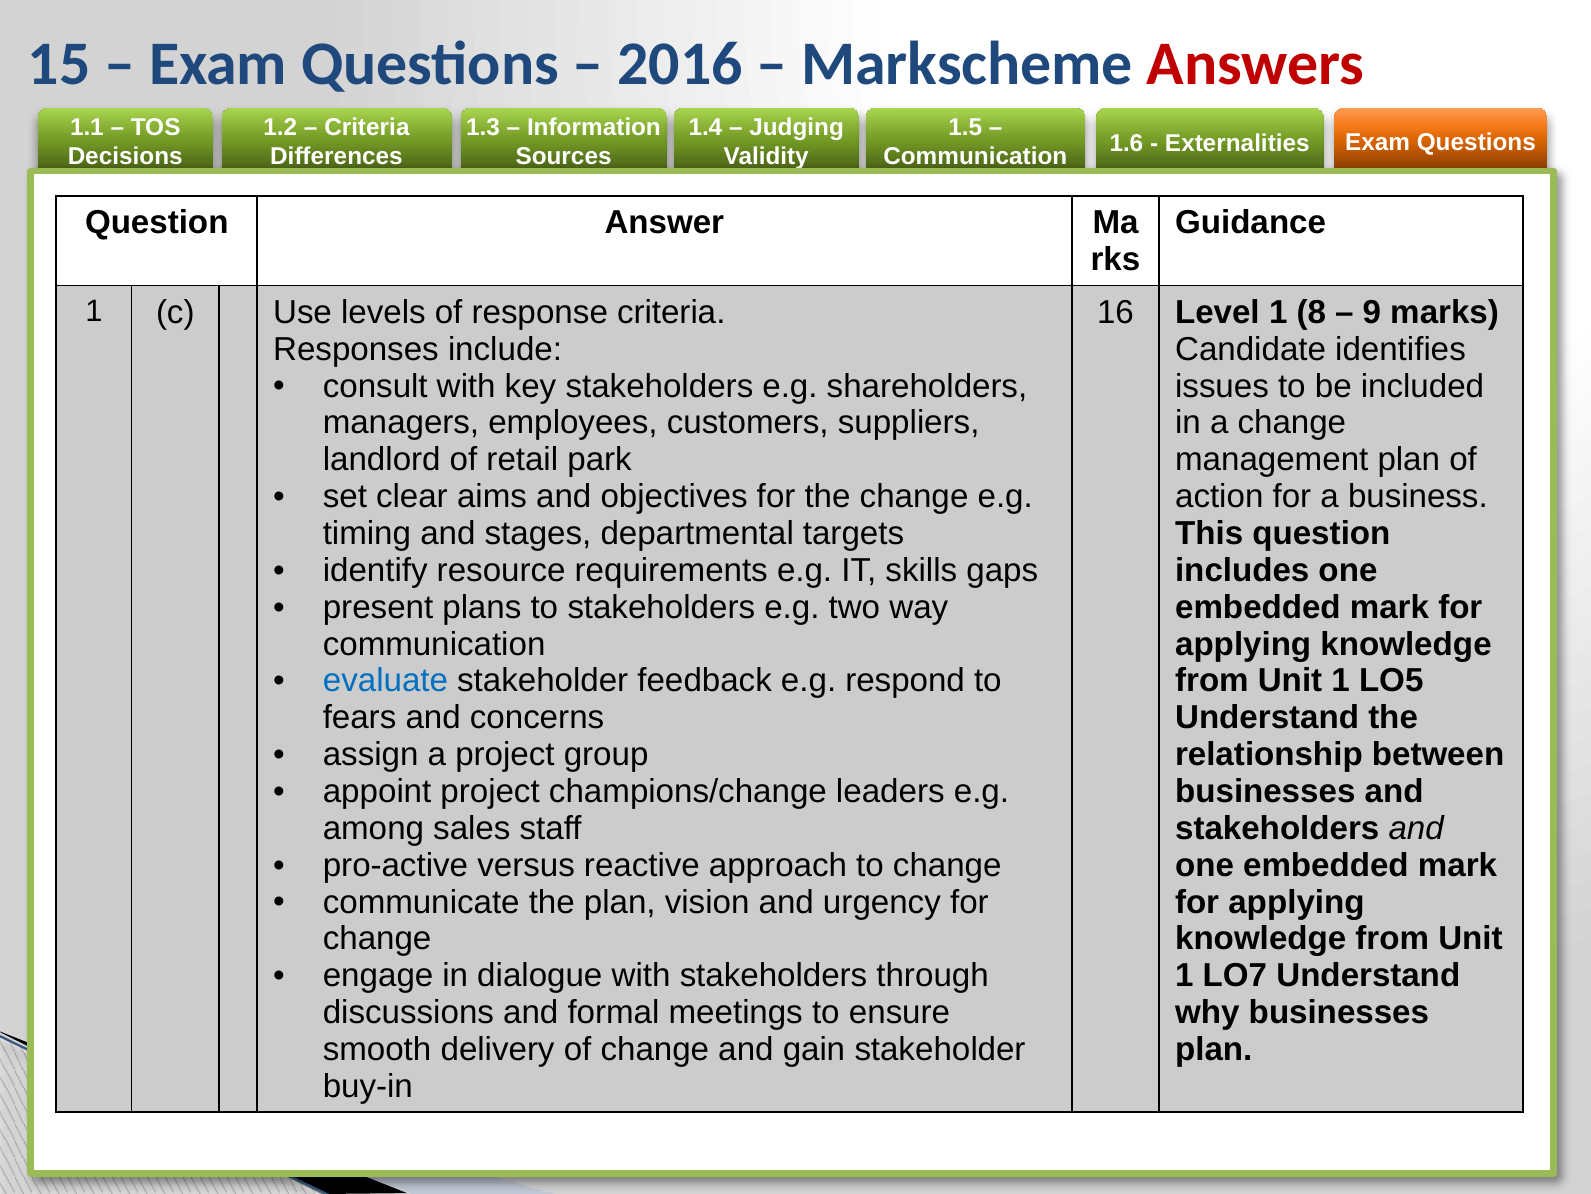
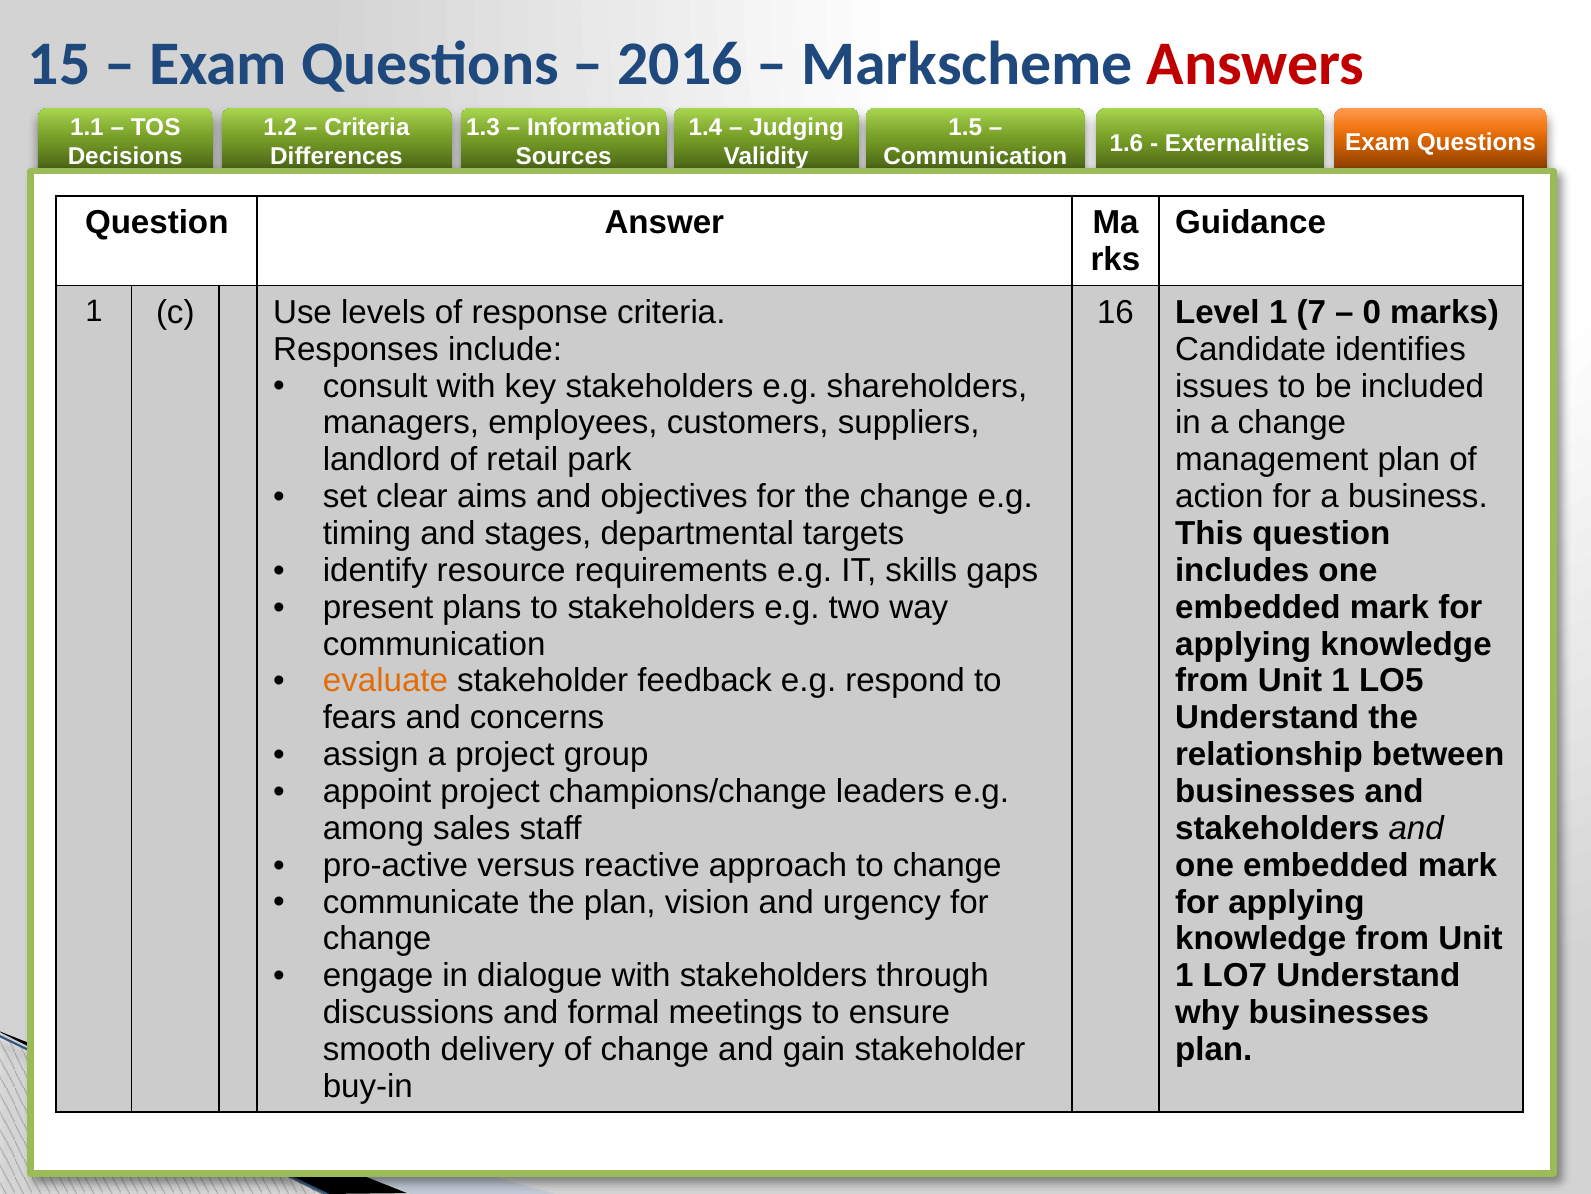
8: 8 -> 7
9: 9 -> 0
evaluate colour: blue -> orange
